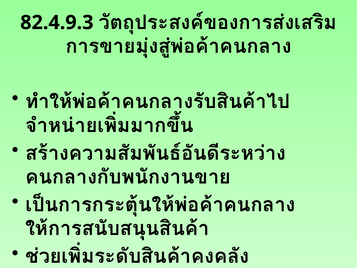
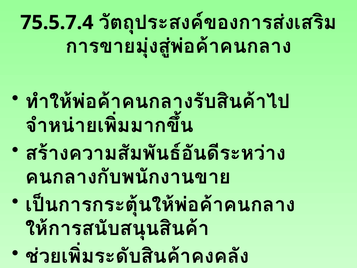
82.4.9.3: 82.4.9.3 -> 75.5.7.4
